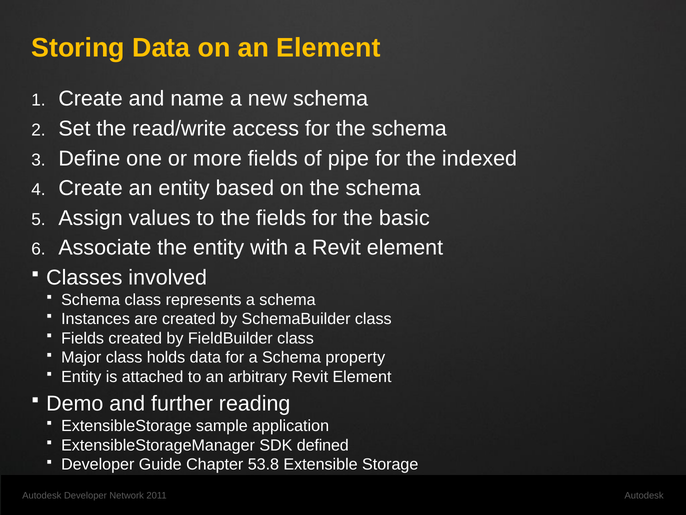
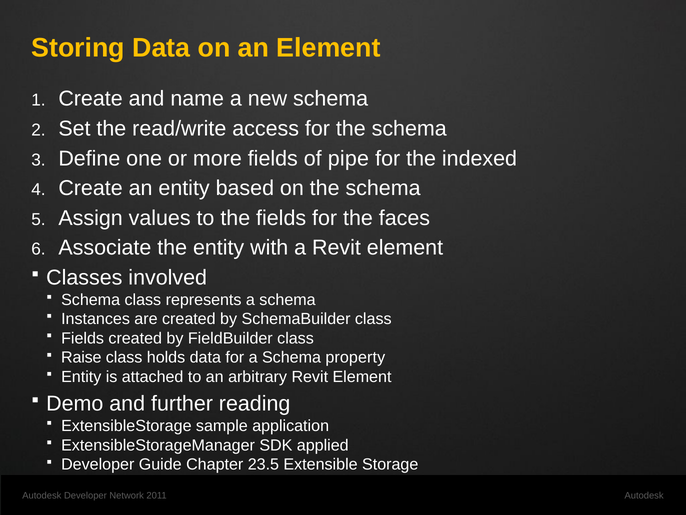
basic: basic -> faces
Major: Major -> Raise
defined: defined -> applied
53.8: 53.8 -> 23.5
